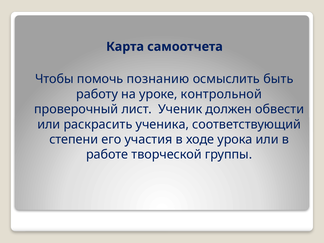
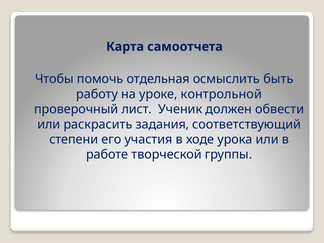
познанию: познанию -> отдельная
ученика: ученика -> задания
